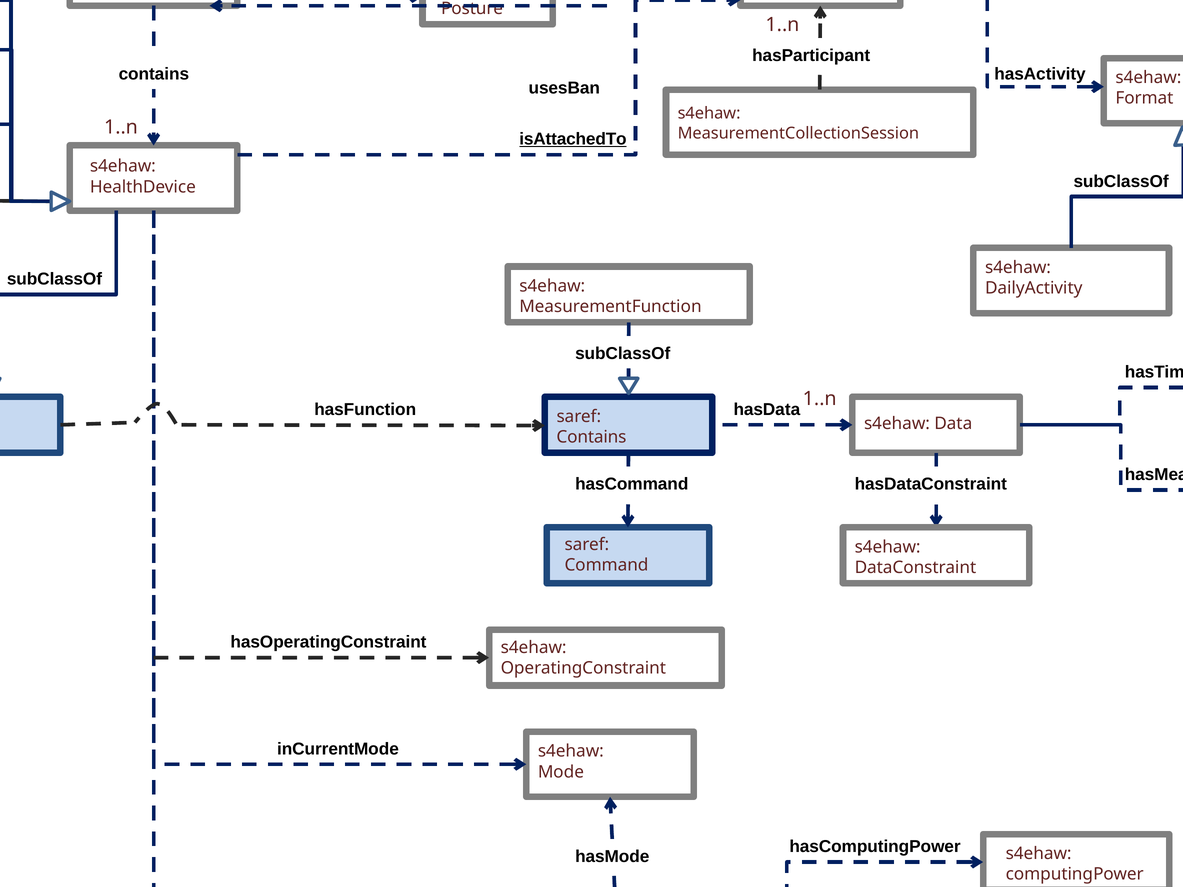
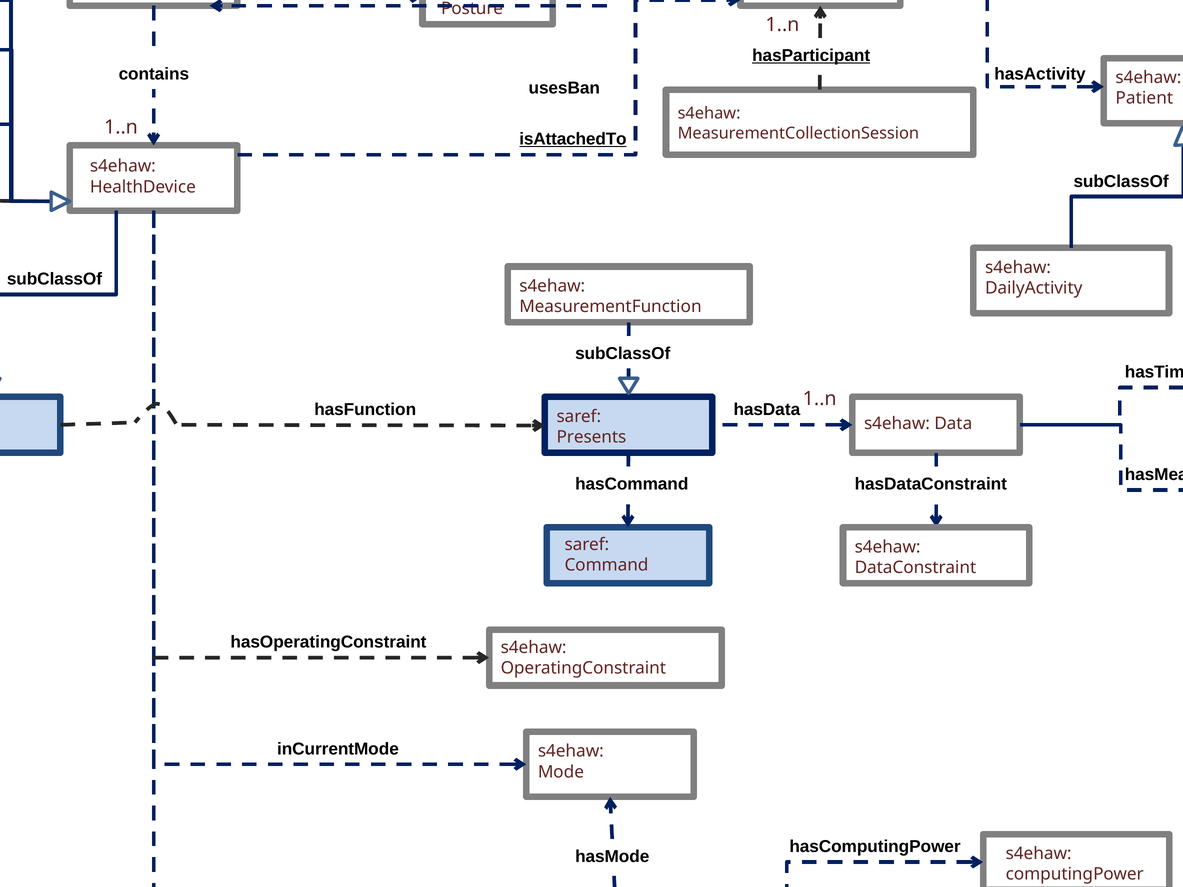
hasParticipant underline: none -> present
Format: Format -> Patient
Contains at (591, 437): Contains -> Presents
